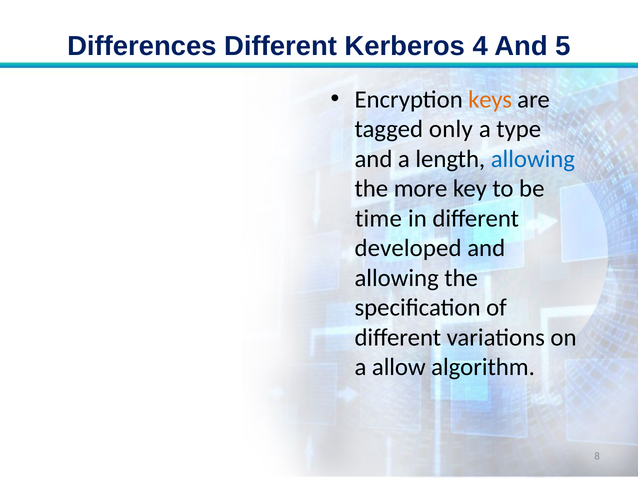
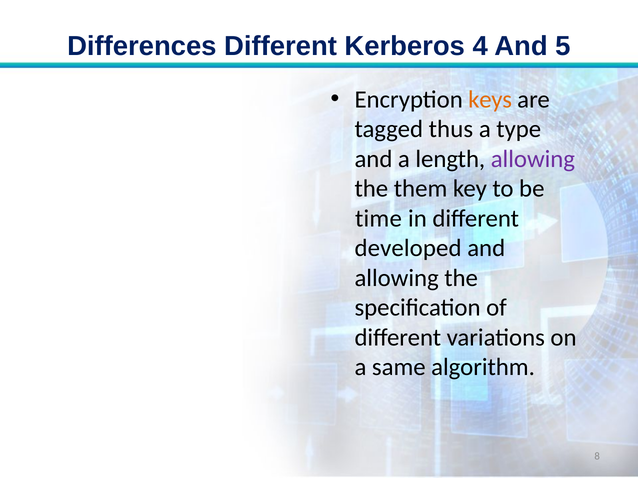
only: only -> thus
allowing at (533, 159) colour: blue -> purple
more: more -> them
allow: allow -> same
